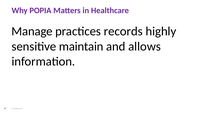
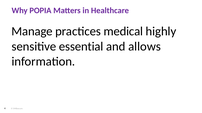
records: records -> medical
maintain: maintain -> essential
